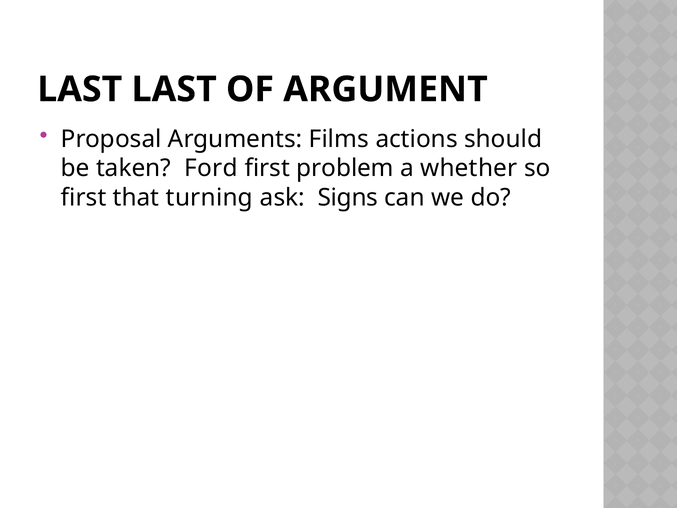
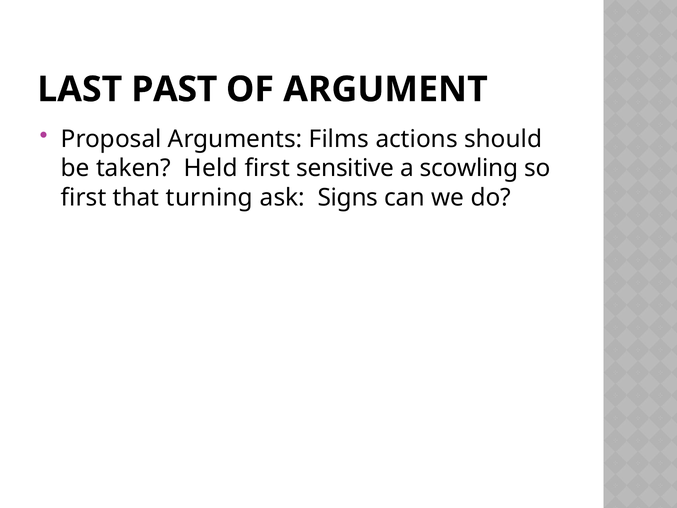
LAST LAST: LAST -> PAST
Ford: Ford -> Held
problem: problem -> sensitive
whether: whether -> scowling
